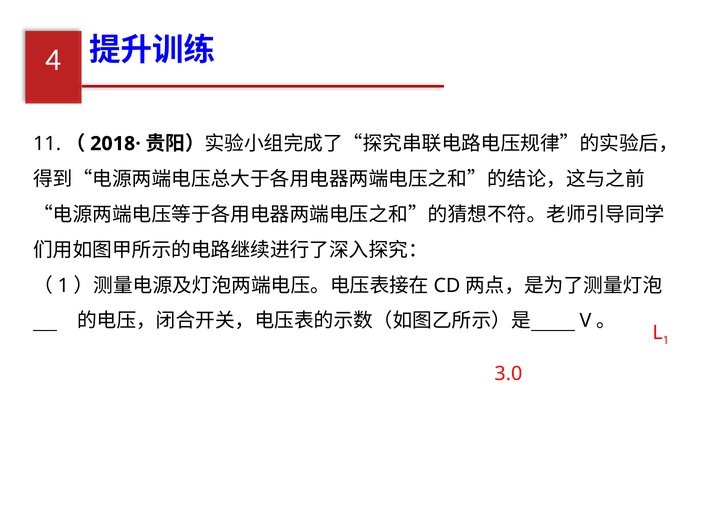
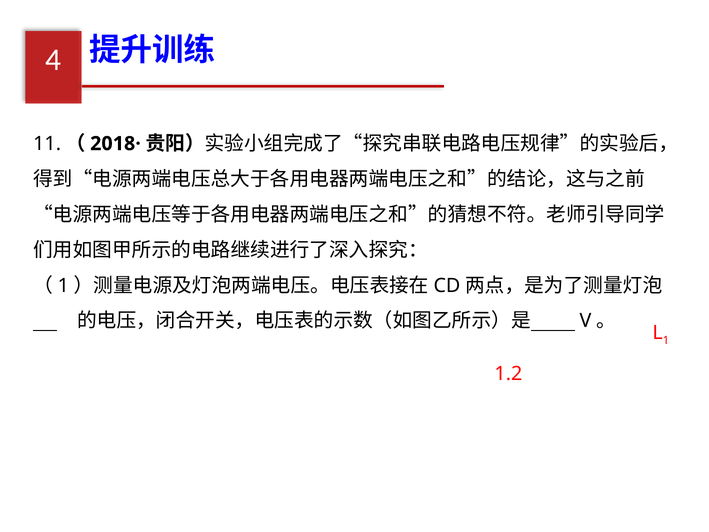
3.0: 3.0 -> 1.2
